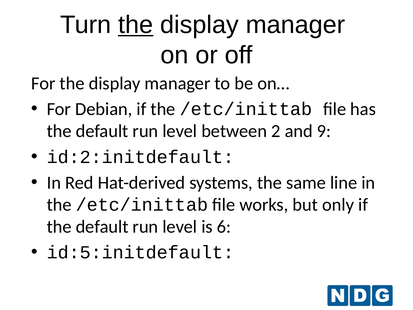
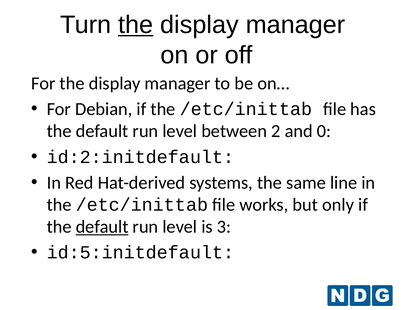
9: 9 -> 0
default at (102, 227) underline: none -> present
6: 6 -> 3
